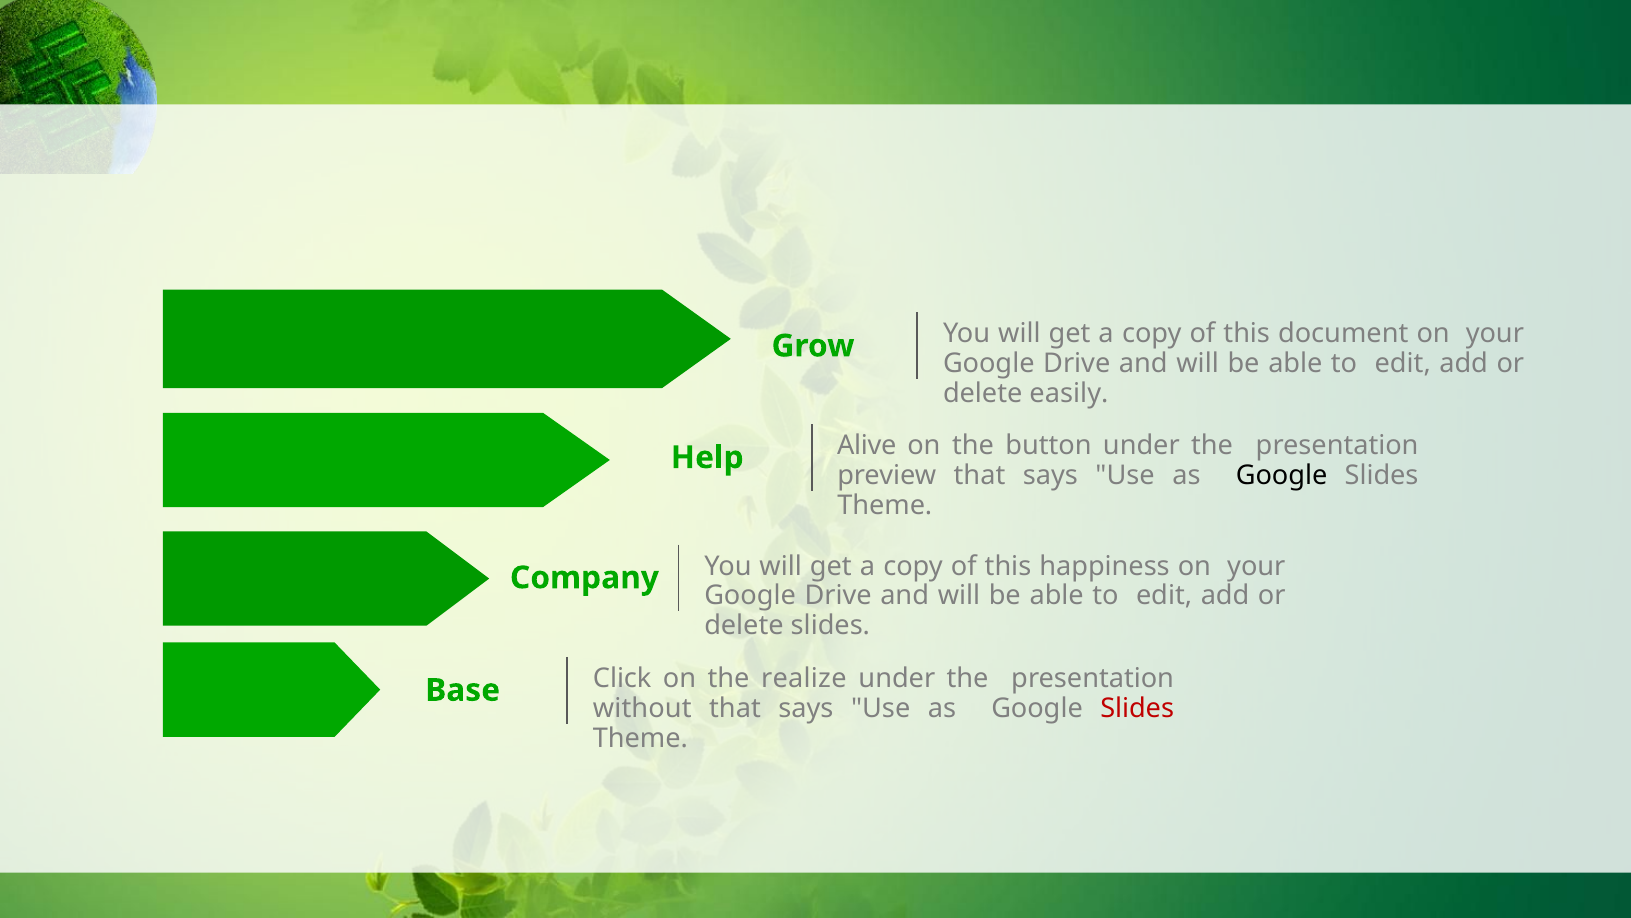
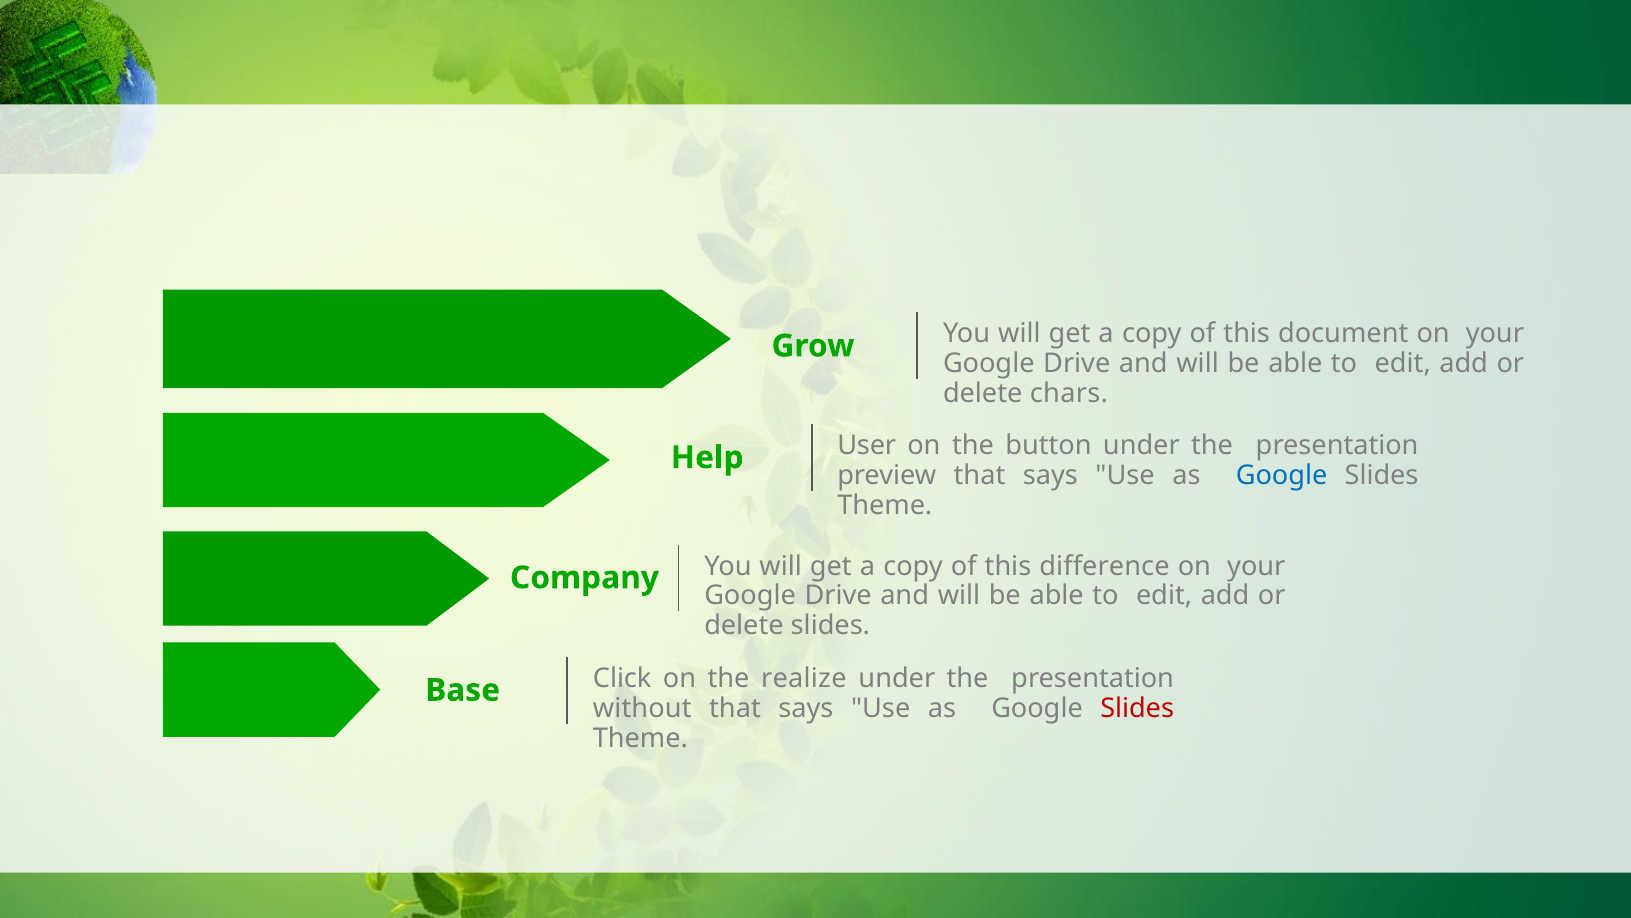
easily: easily -> chars
Alive: Alive -> User
Google at (1282, 475) colour: black -> blue
happiness: happiness -> difference
